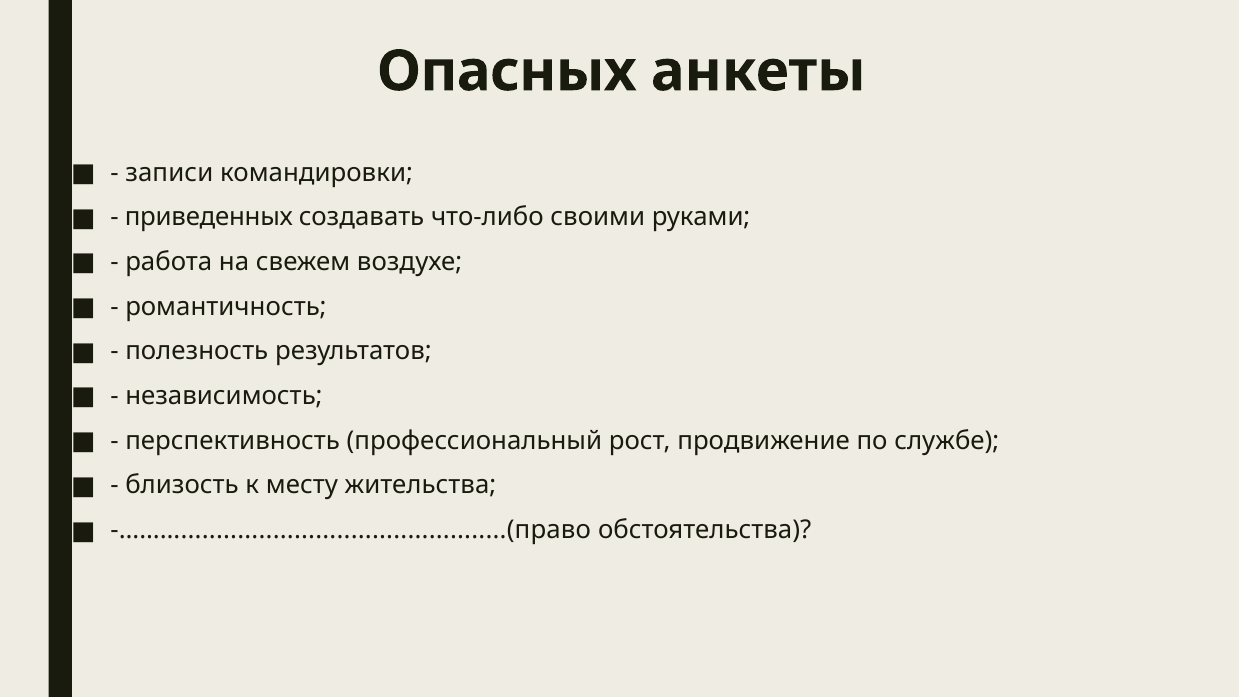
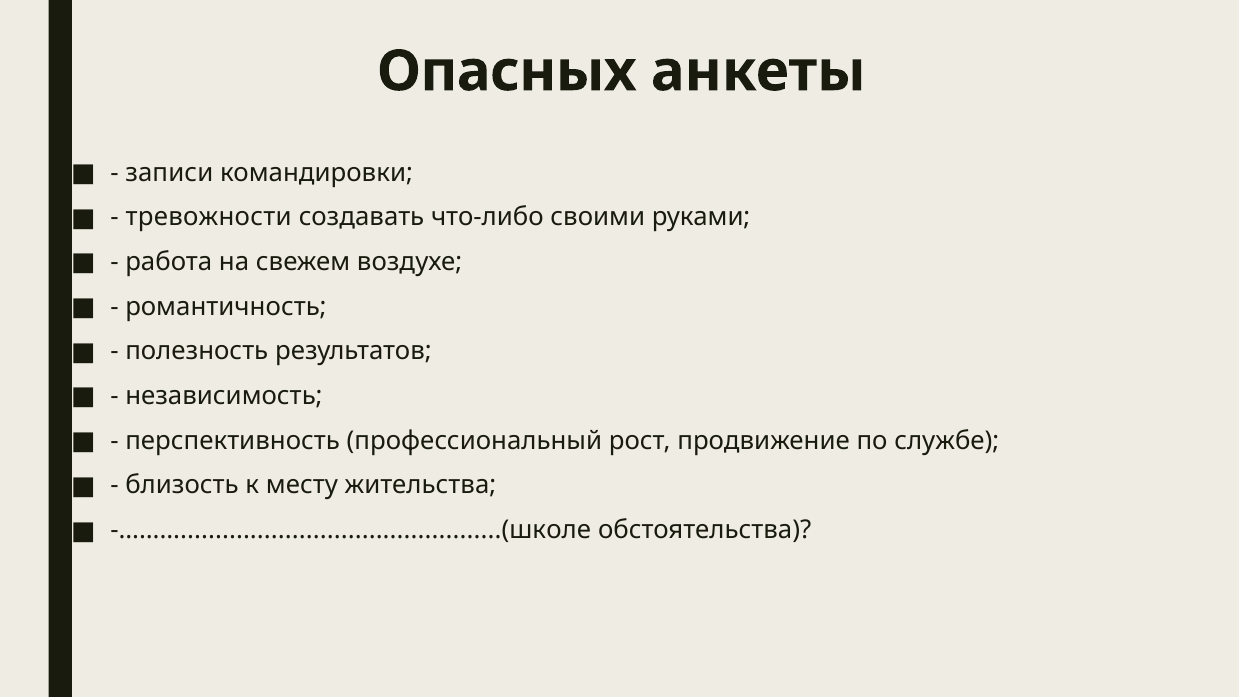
приведенных: приведенных -> тревожности
-………..............................................(право: -………..............................................(право -> -………..............................................(школе
